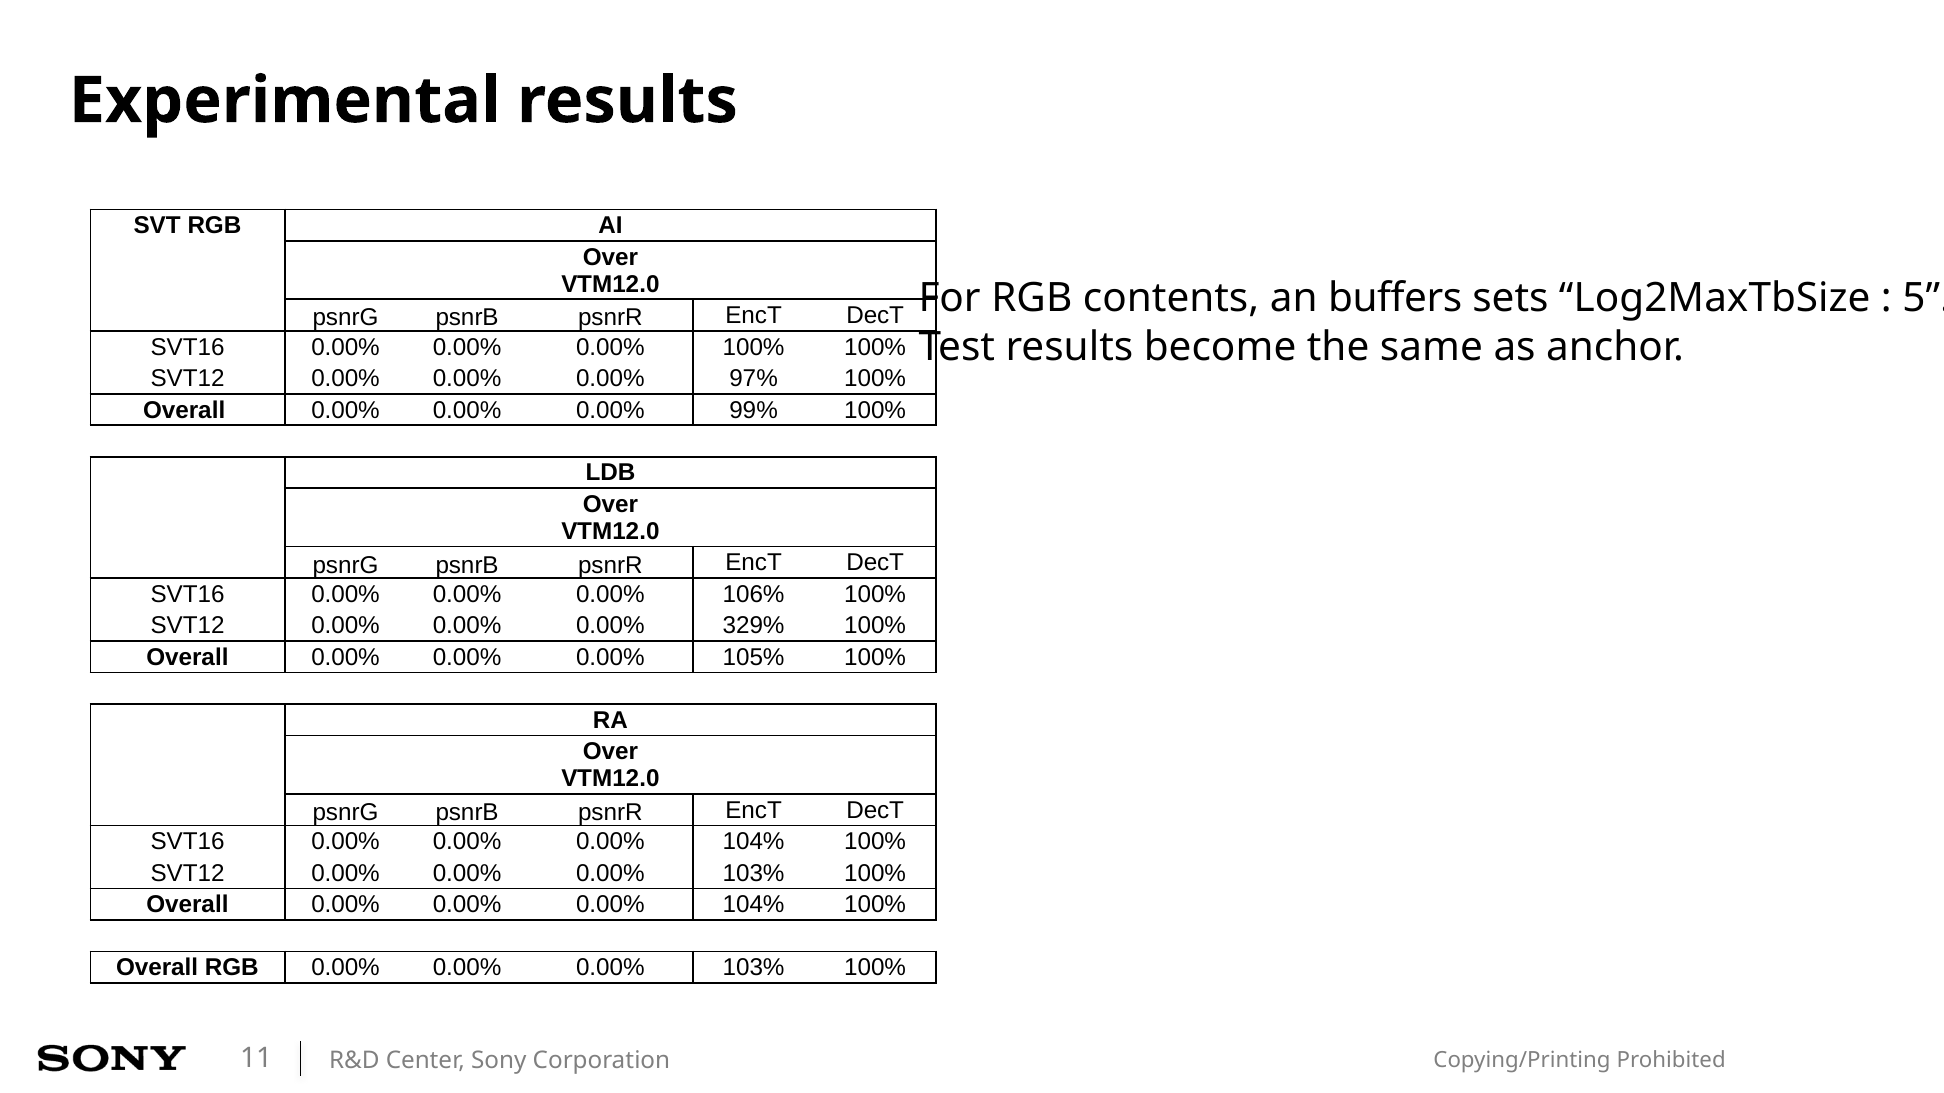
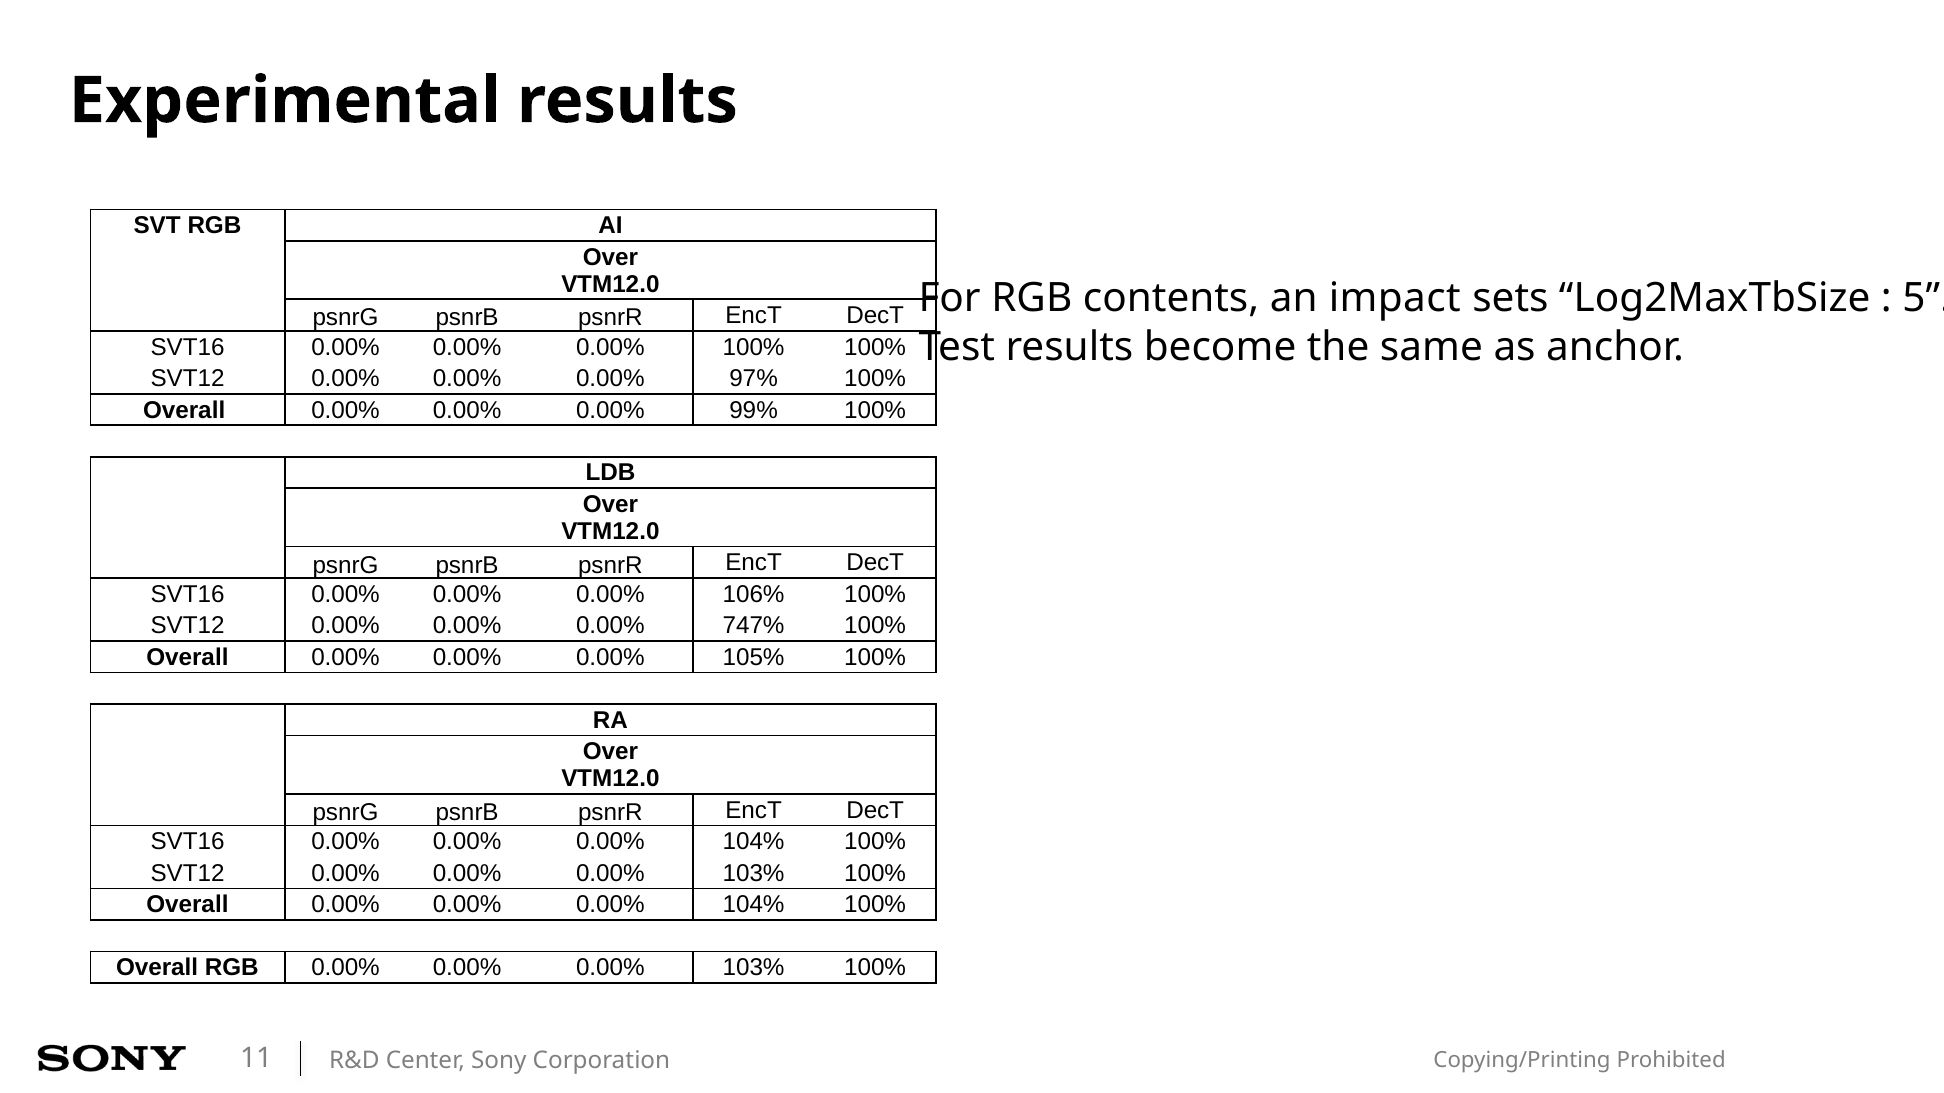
buffers: buffers -> impact
329%: 329% -> 747%
